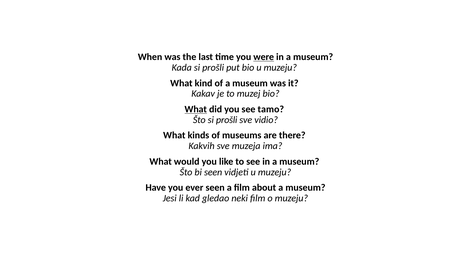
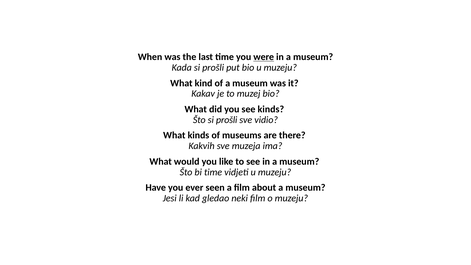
What at (196, 109) underline: present -> none
see tamo: tamo -> kinds
bi seen: seen -> time
